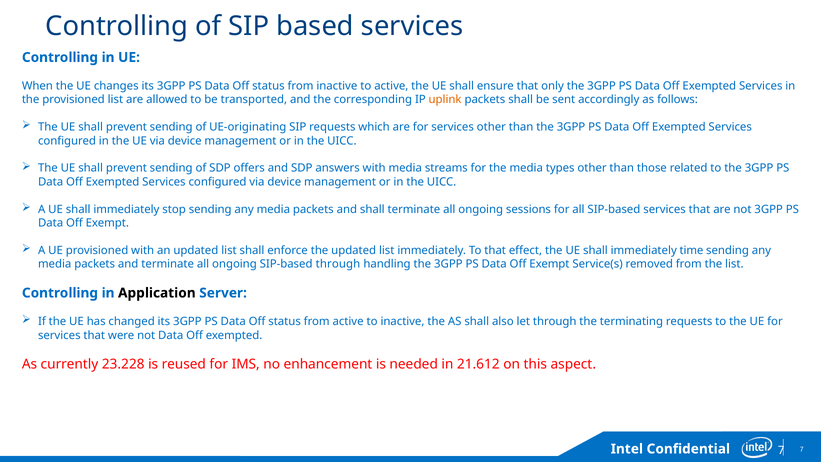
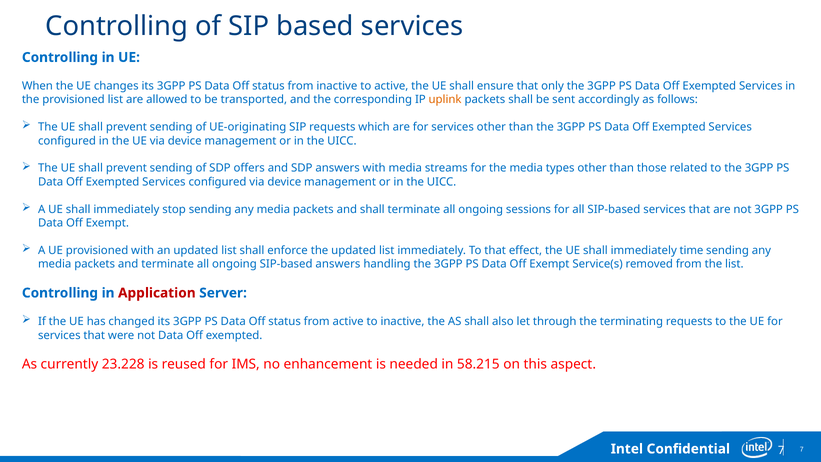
SIP-based through: through -> answers
Application colour: black -> red
21.612: 21.612 -> 58.215
